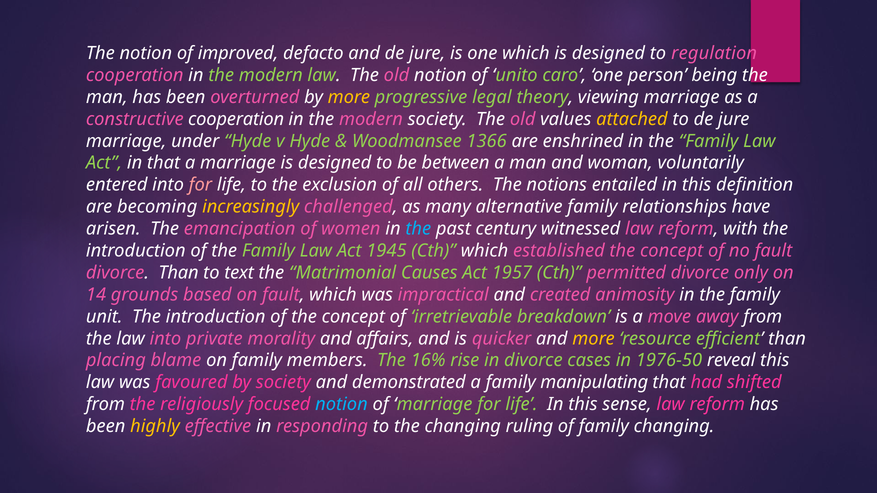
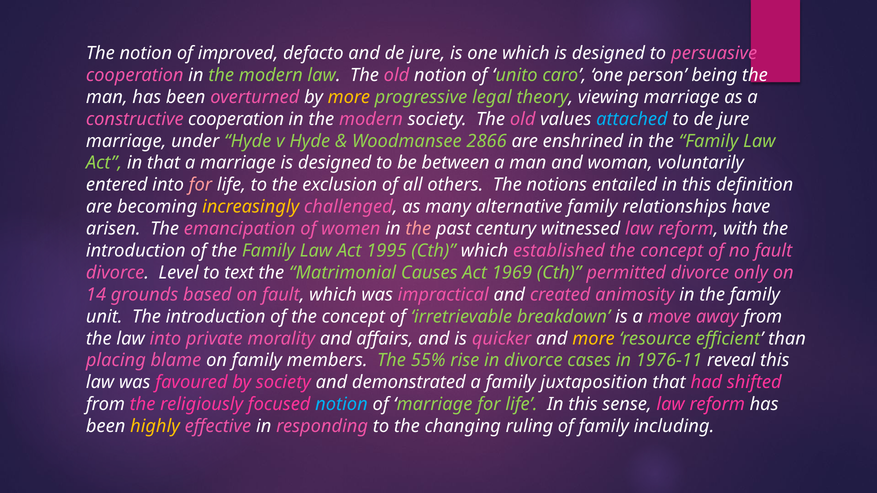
regulation: regulation -> persuasive
attached colour: yellow -> light blue
1366: 1366 -> 2866
the at (418, 229) colour: light blue -> pink
1945: 1945 -> 1995
divorce Than: Than -> Level
1957: 1957 -> 1969
16%: 16% -> 55%
1976-50: 1976-50 -> 1976-11
manipulating: manipulating -> juxtaposition
family changing: changing -> including
